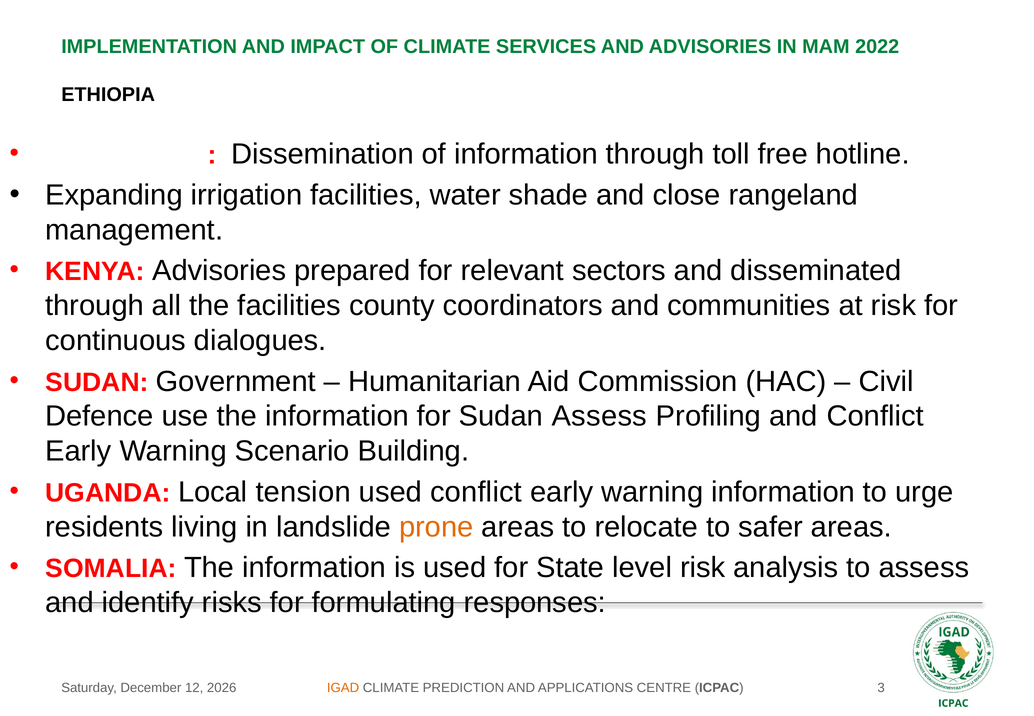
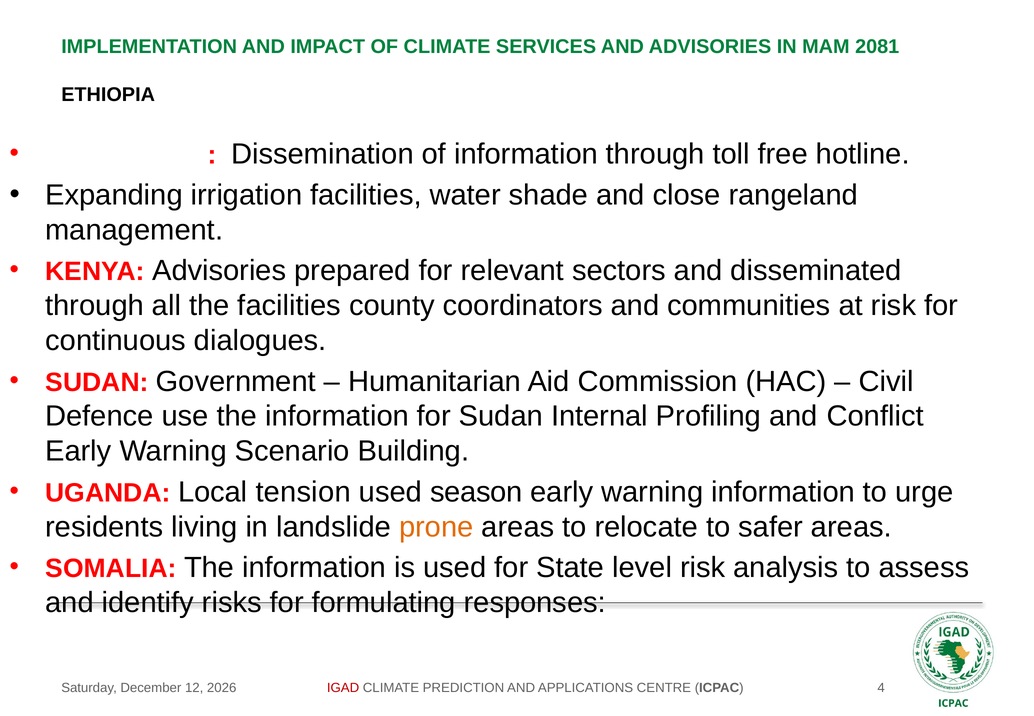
2022: 2022 -> 2081
Sudan Assess: Assess -> Internal
used conflict: conflict -> season
IGAD colour: orange -> red
3: 3 -> 4
